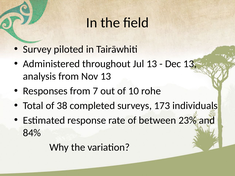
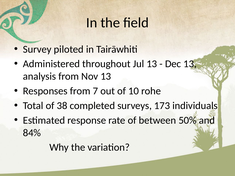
23%: 23% -> 50%
